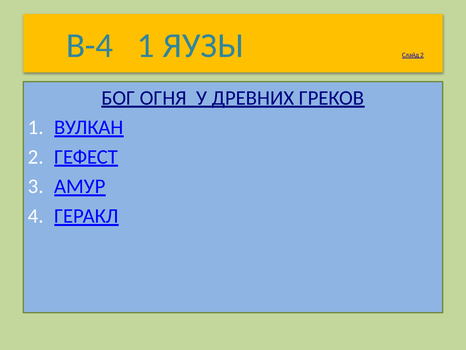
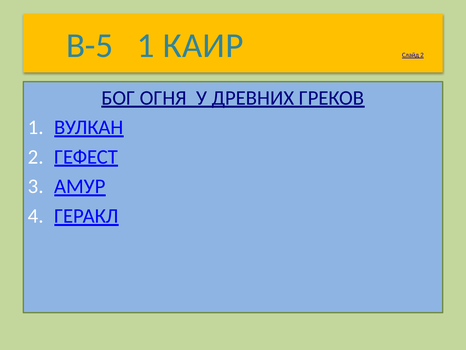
В-4: В-4 -> В-5
ЯУЗЫ: ЯУЗЫ -> КАИР
